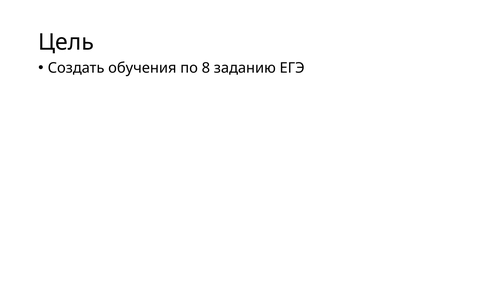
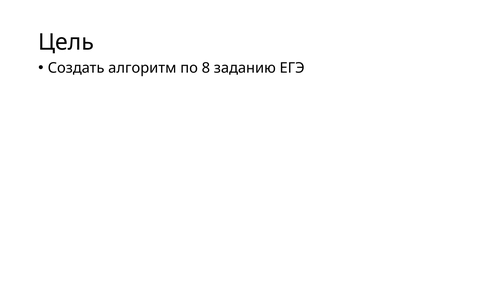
обучения: обучения -> алгоритм
